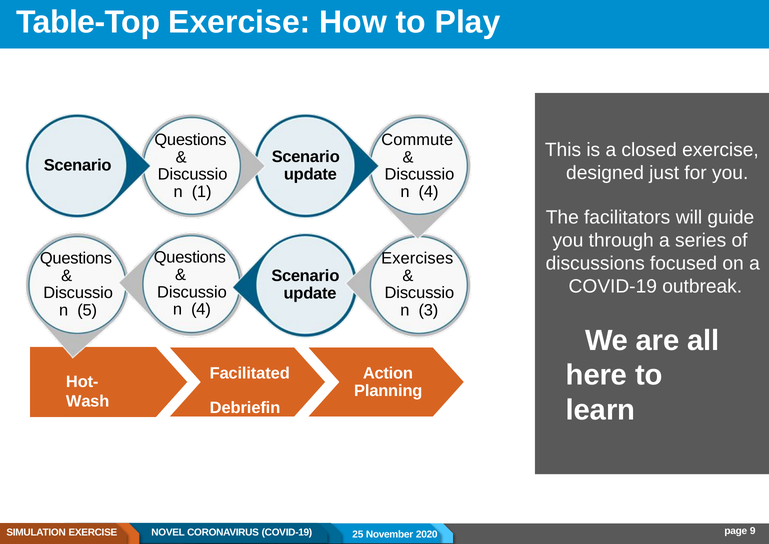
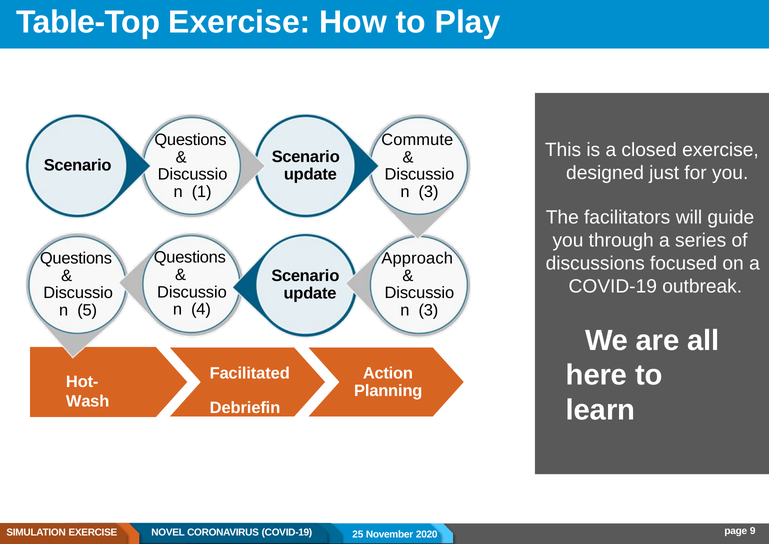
4 at (429, 192): 4 -> 3
Exercises: Exercises -> Approach
